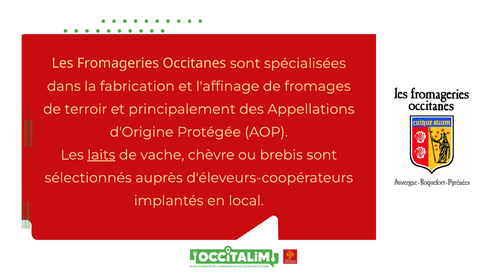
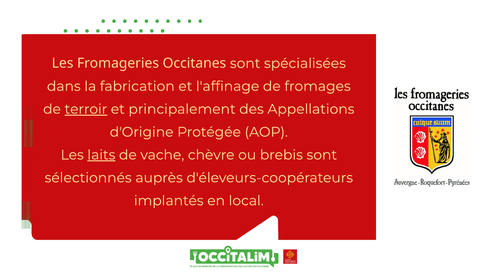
terroir underline: none -> present
